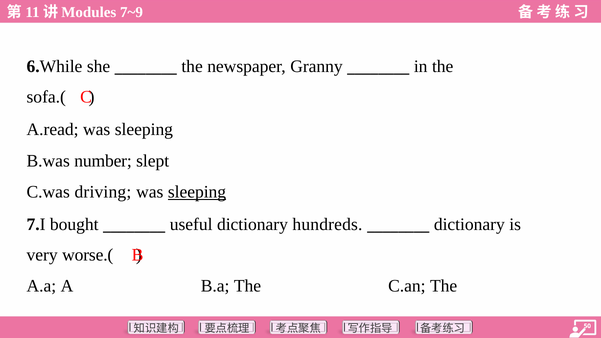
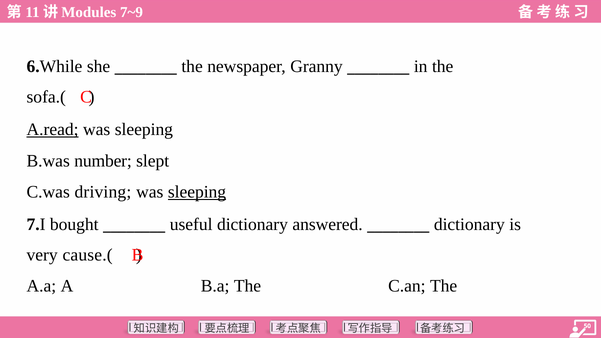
A.read underline: none -> present
hundreds: hundreds -> answered
worse.(: worse.( -> cause.(
